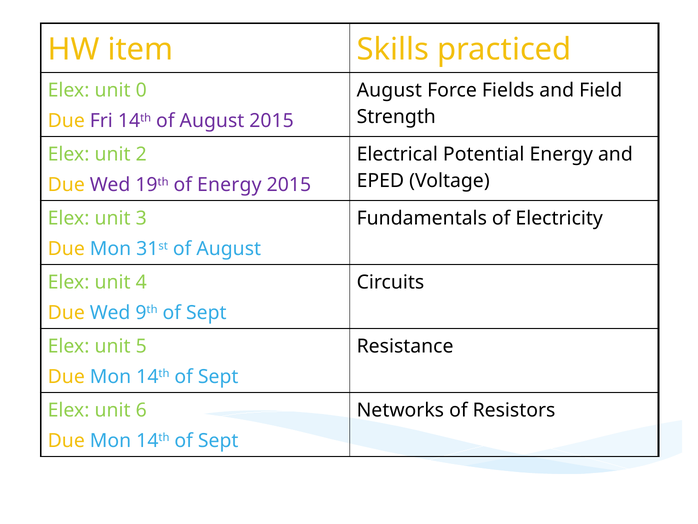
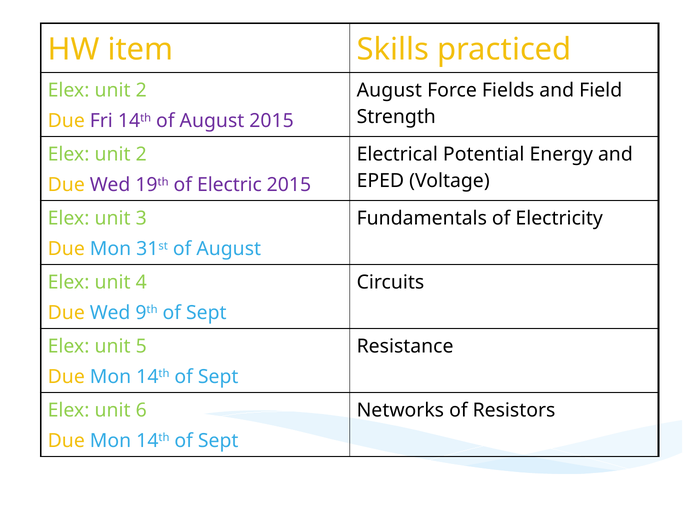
0 at (141, 90): 0 -> 2
of Energy: Energy -> Electric
